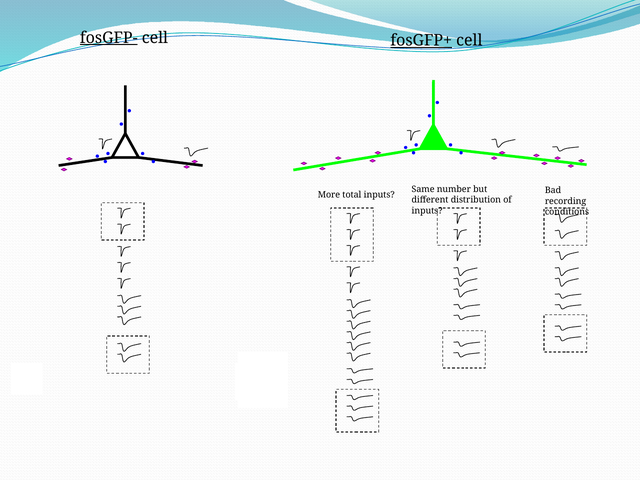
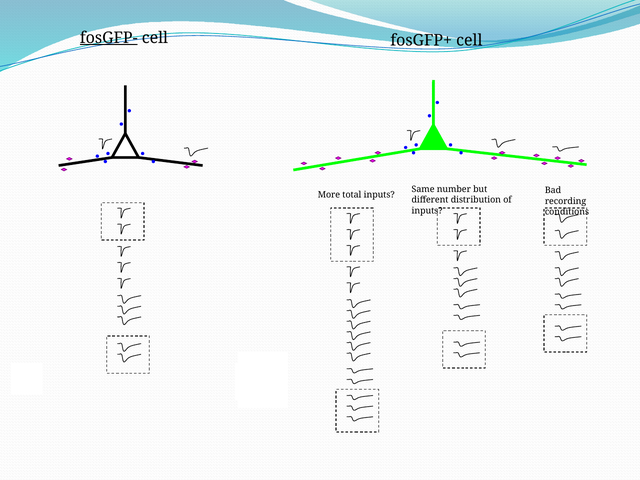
fosGFP+ underline: present -> none
